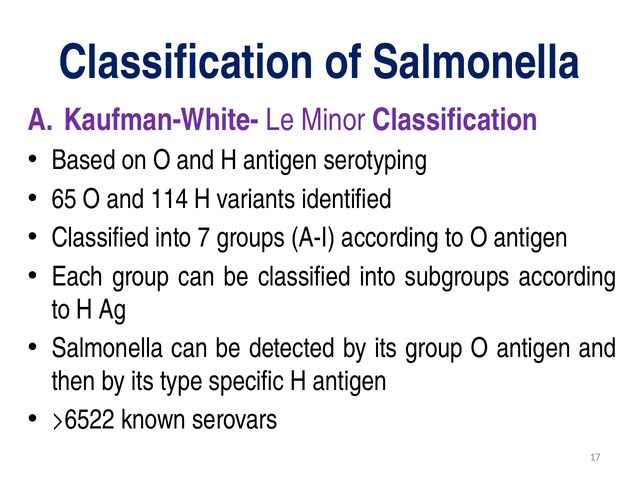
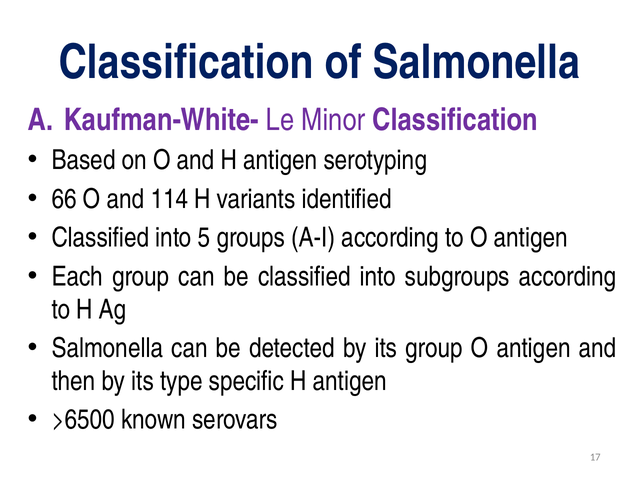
65: 65 -> 66
7: 7 -> 5
>6522: >6522 -> >6500
